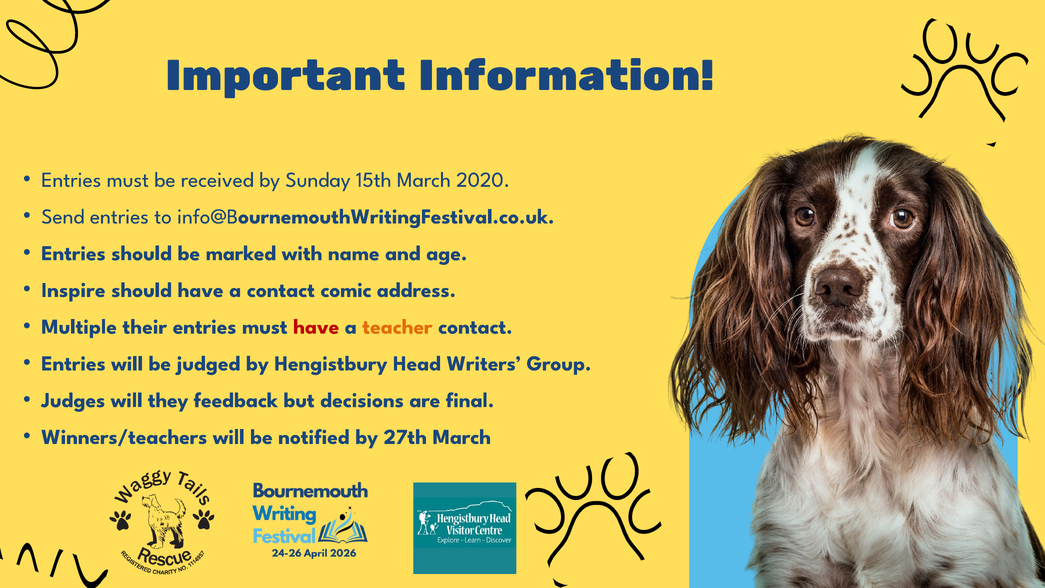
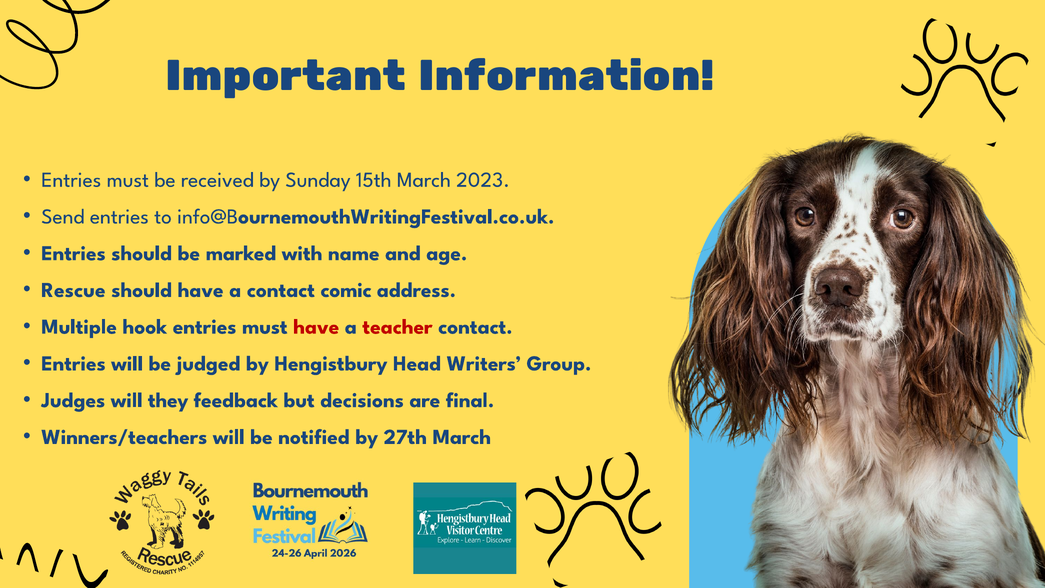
2020: 2020 -> 2023
Inspire: Inspire -> Rescue
their: their -> hook
teacher colour: orange -> red
